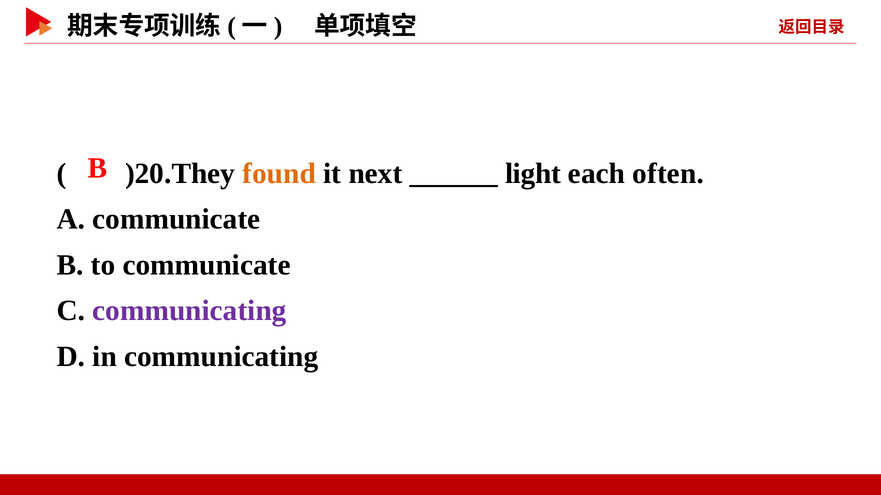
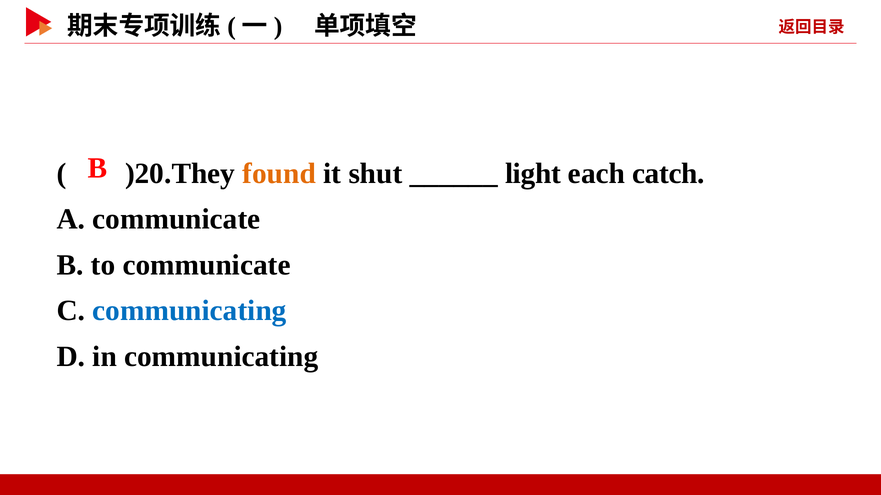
next: next -> shut
often: often -> catch
communicating at (189, 311) colour: purple -> blue
